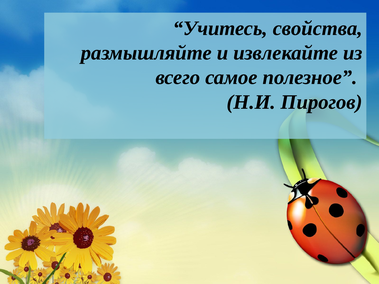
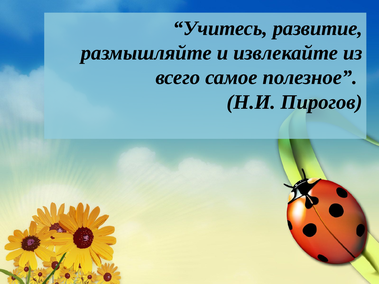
свойства: свойства -> развитие
